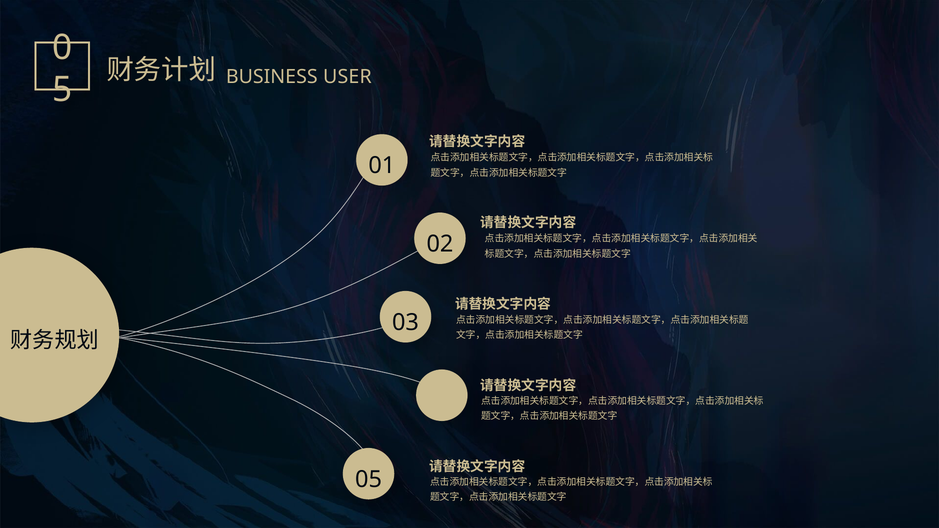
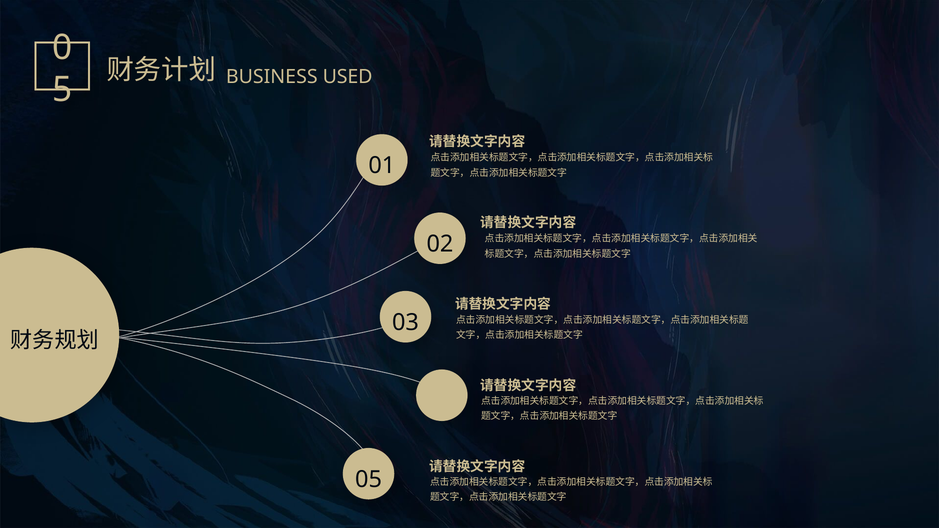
USER: USER -> USED
